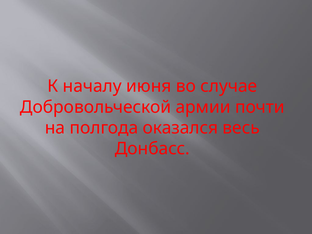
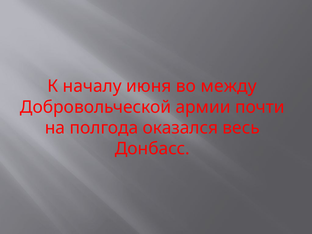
случае: случае -> между
